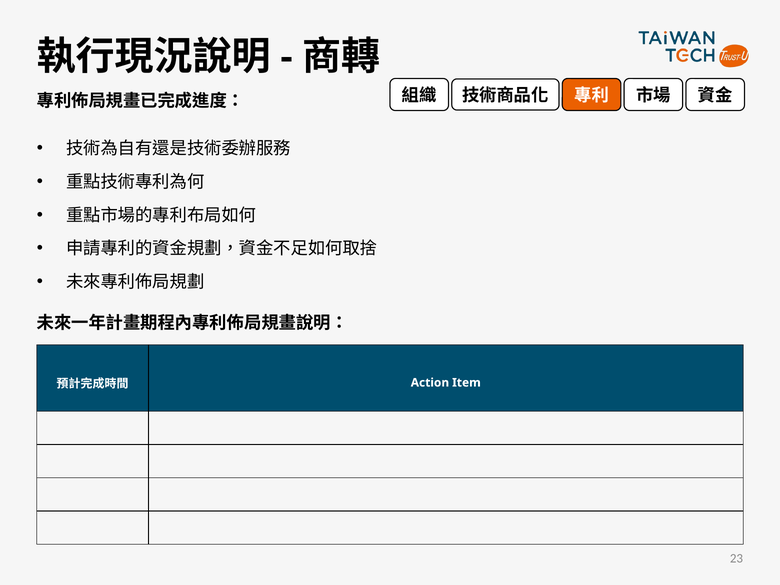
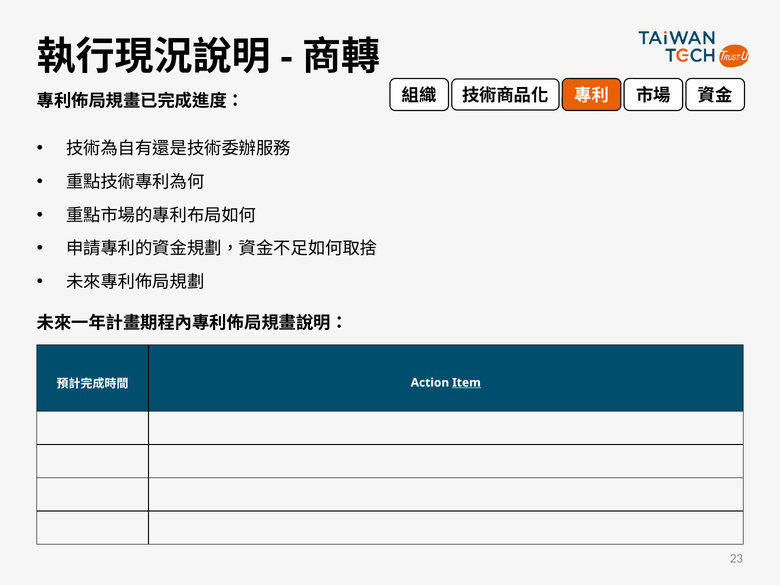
Item underline: none -> present
